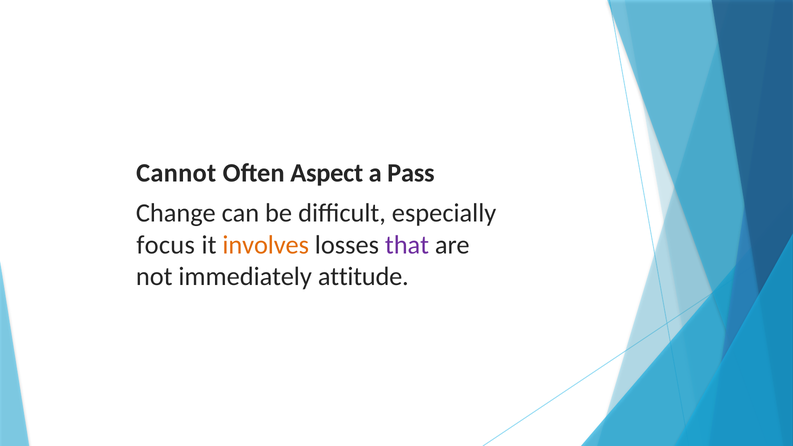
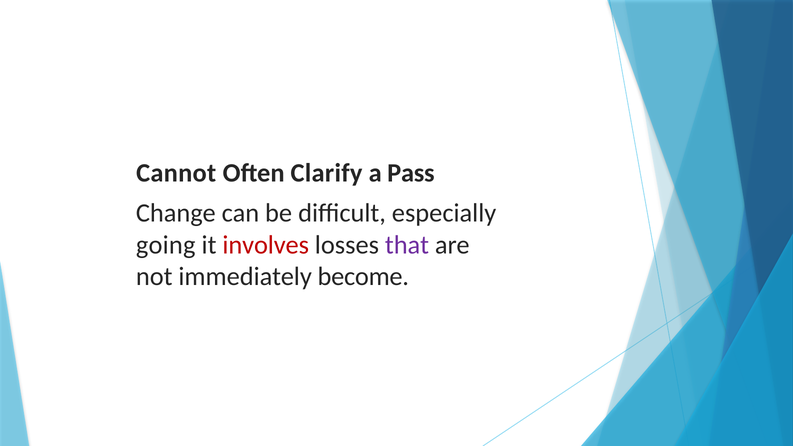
Aspect: Aspect -> Clarify
focus: focus -> going
involves colour: orange -> red
attitude: attitude -> become
